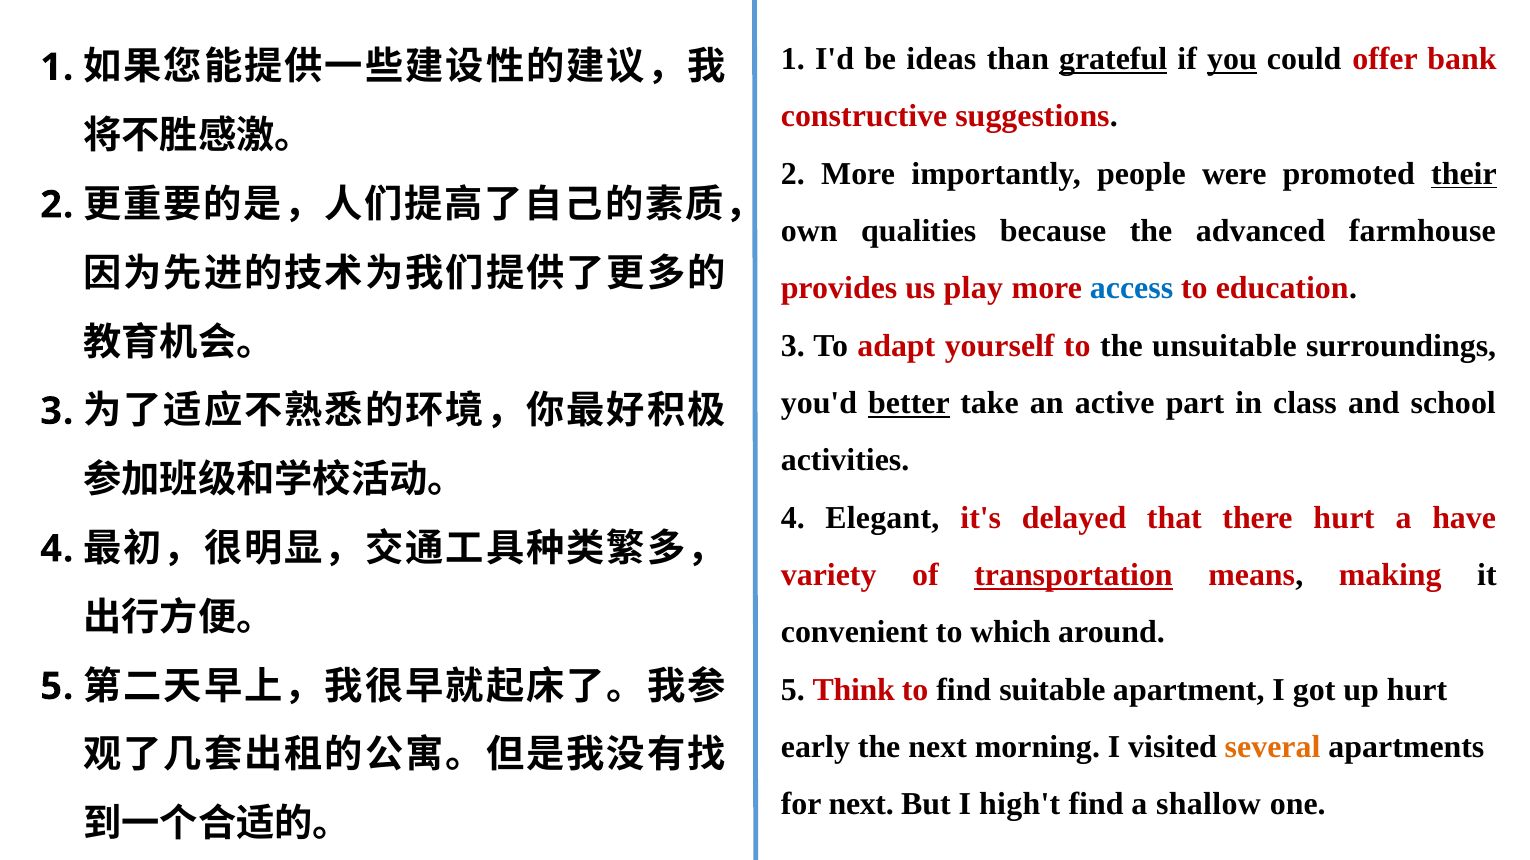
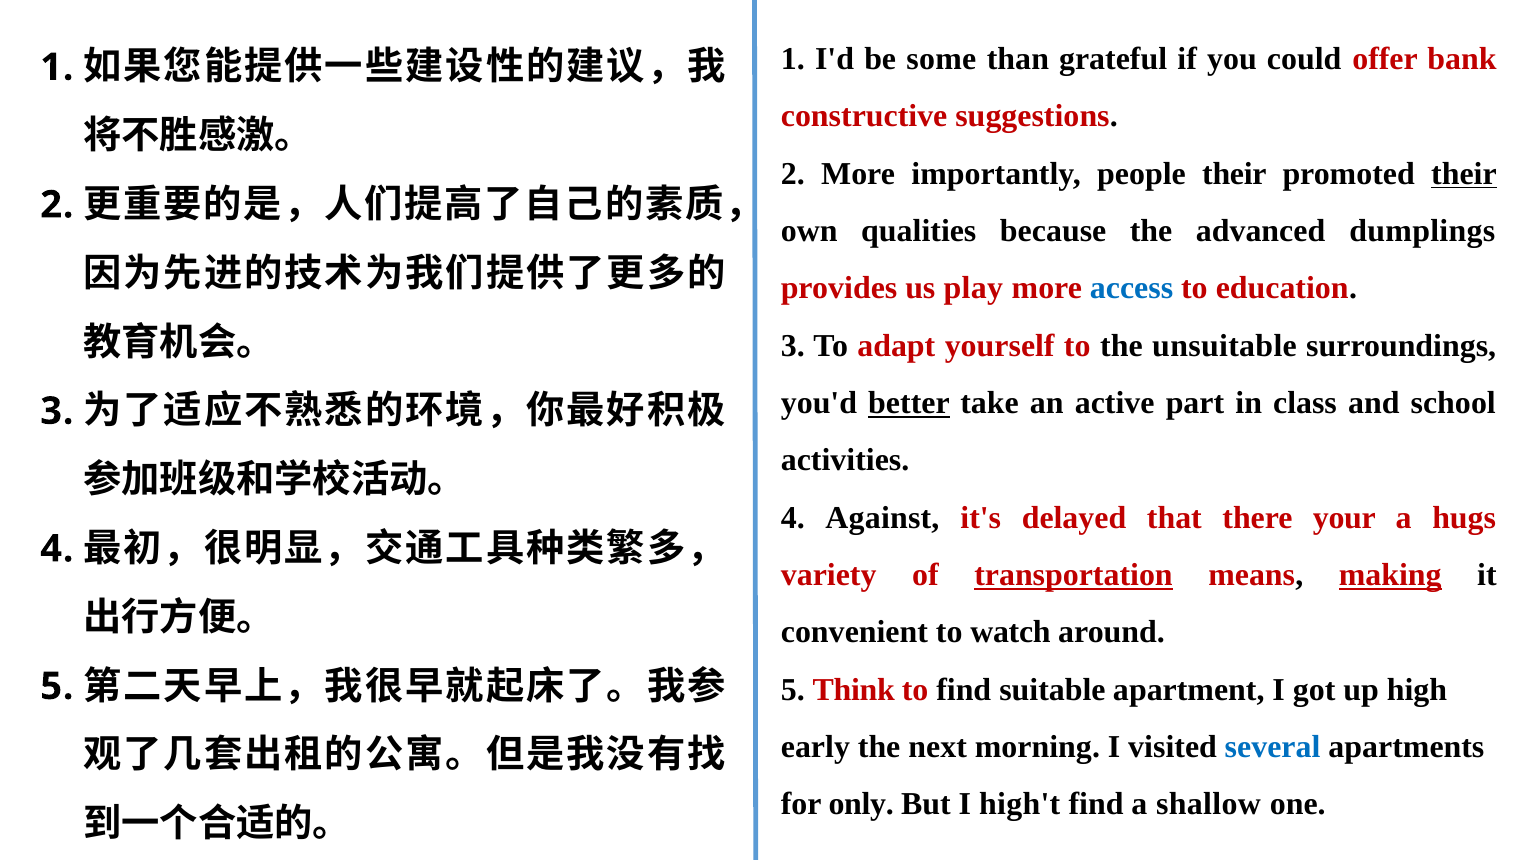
ideas: ideas -> some
grateful underline: present -> none
you underline: present -> none
people were: were -> their
farmhouse: farmhouse -> dumplings
Elegant: Elegant -> Against
there hurt: hurt -> your
have: have -> hugs
making underline: none -> present
which: which -> watch
up hurt: hurt -> high
several colour: orange -> blue
for next: next -> only
